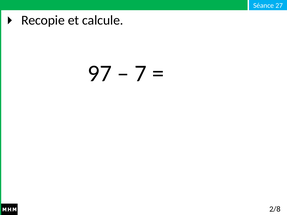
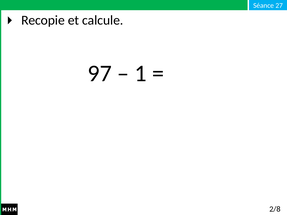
7: 7 -> 1
